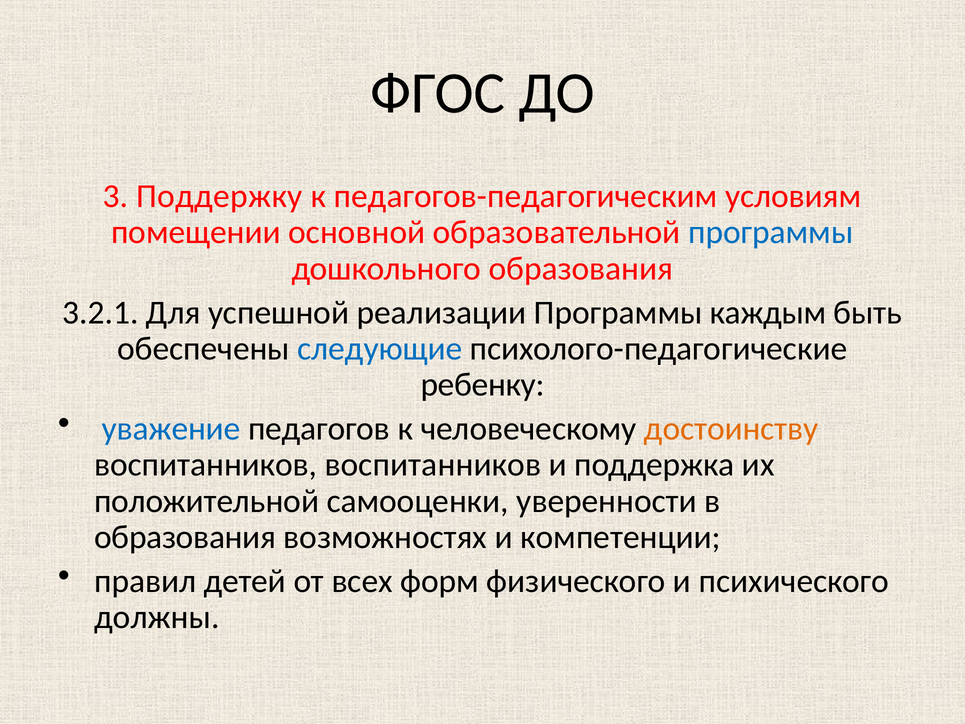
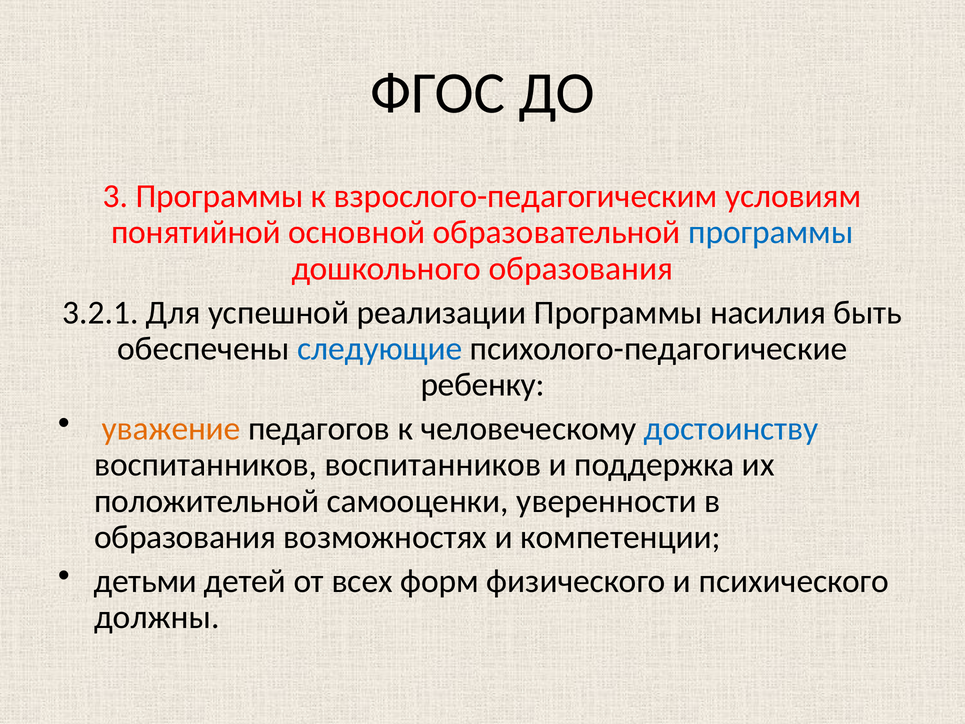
3 Поддержку: Поддержку -> Программы
педагогов-педагогическим: педагогов-педагогическим -> взрослого-педагогическим
помещении: помещении -> понятийной
каждым: каждым -> насилия
уважение colour: blue -> orange
достоинству colour: orange -> blue
правил: правил -> детьми
